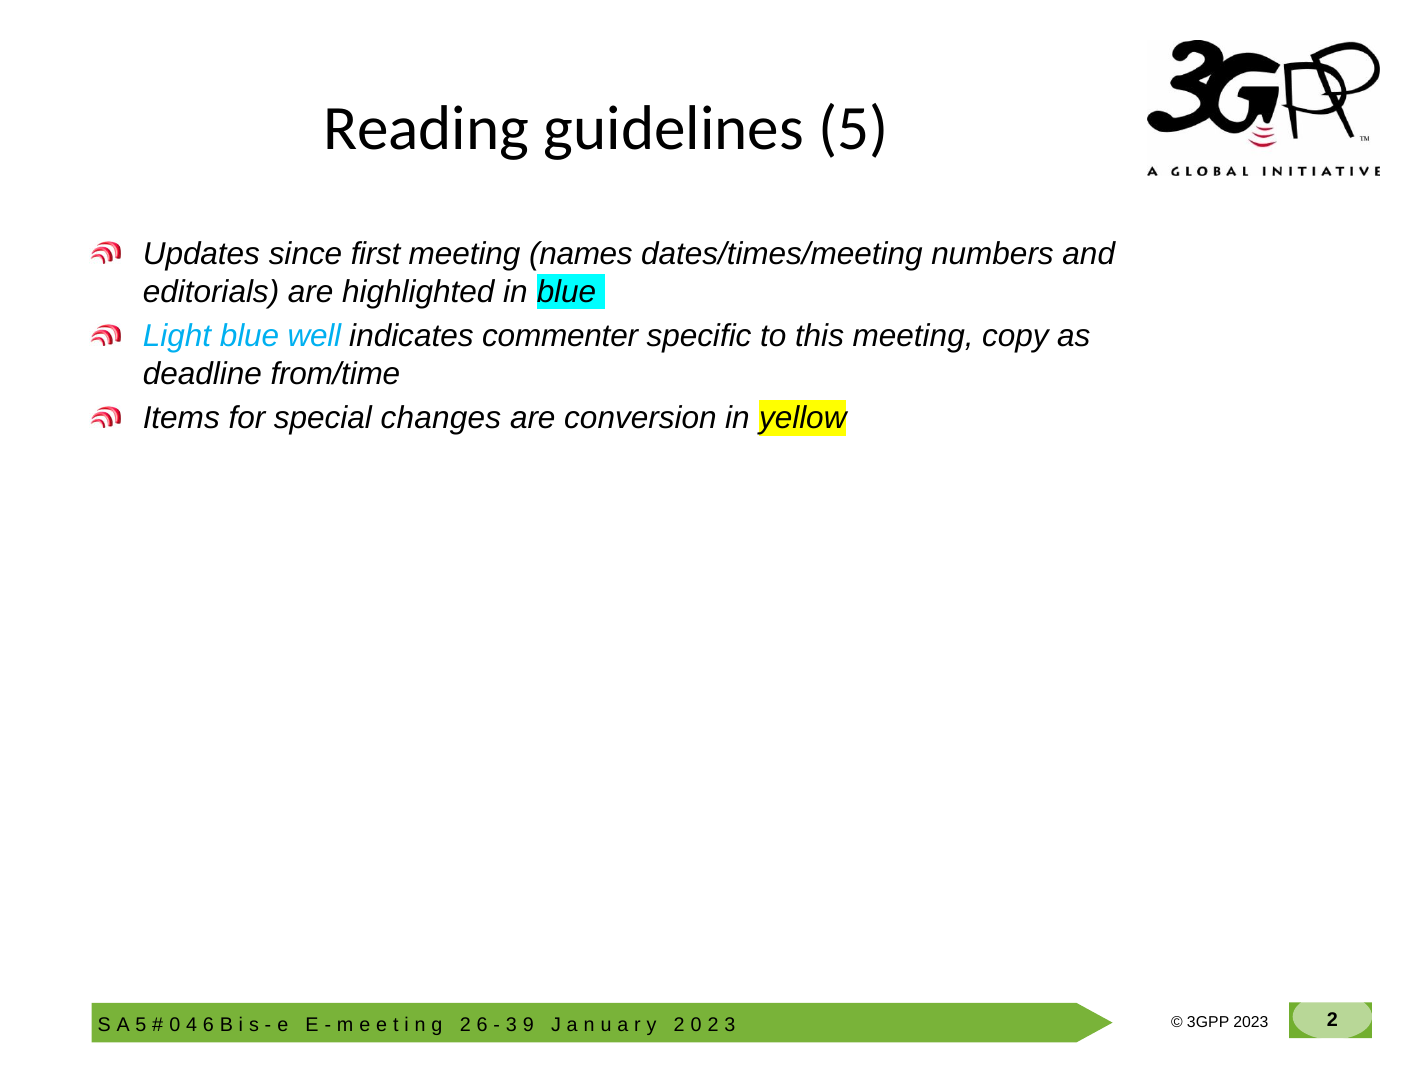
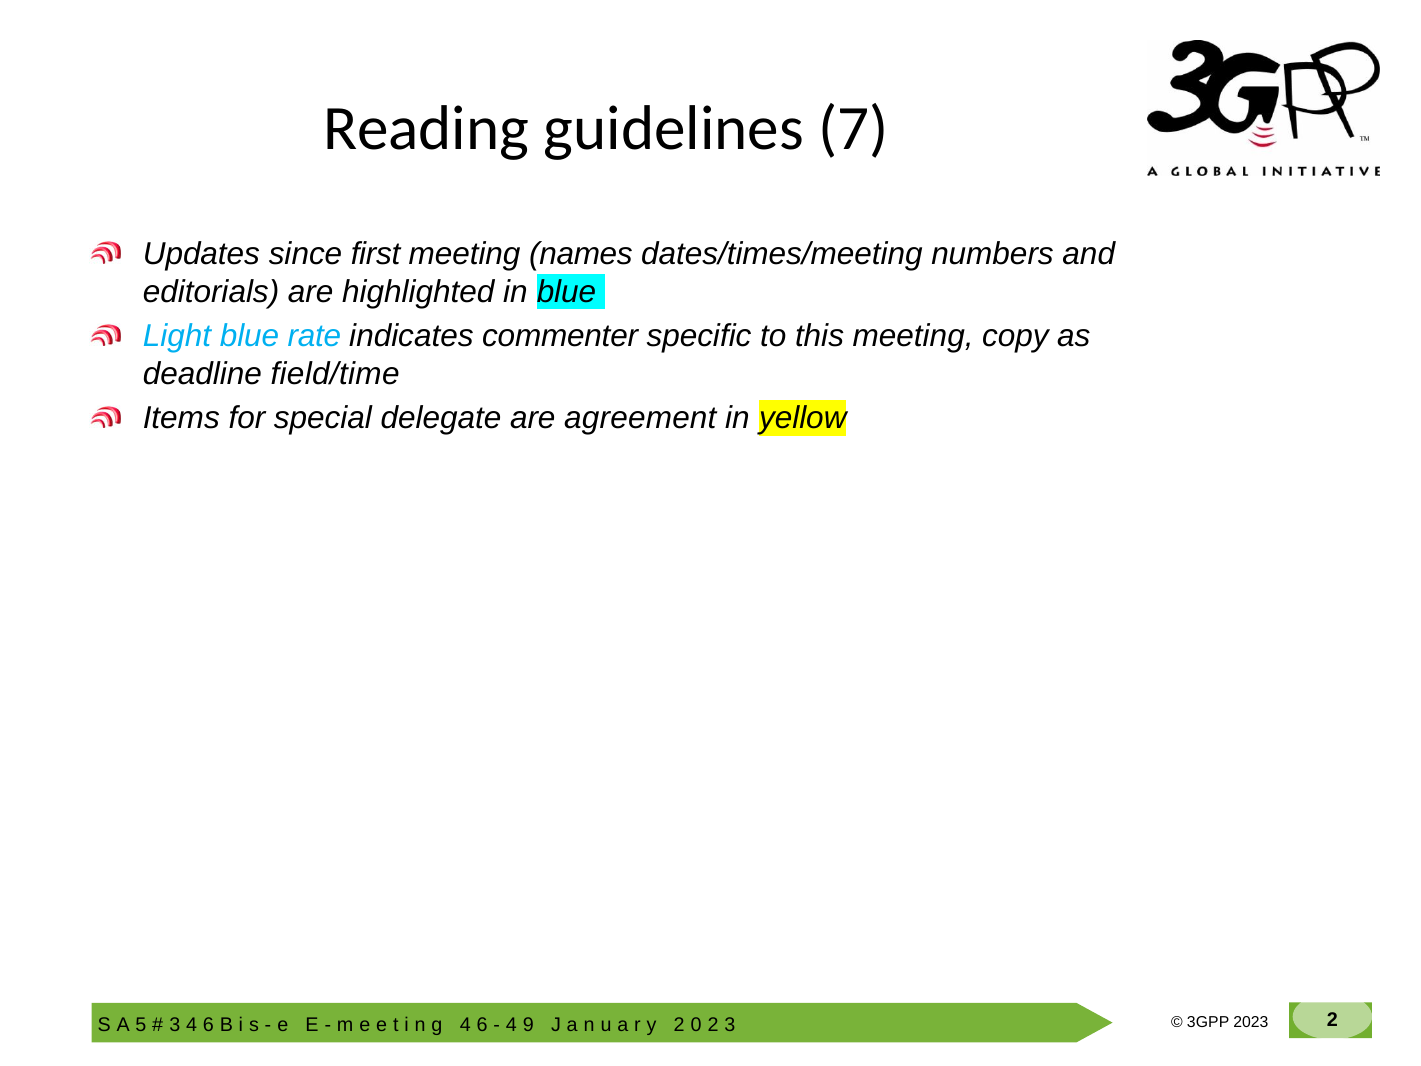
guidelines 5: 5 -> 7
well: well -> rate
from/time: from/time -> field/time
changes: changes -> delegate
conversion: conversion -> agreement
0 at (175, 1025): 0 -> 3
2 at (465, 1025): 2 -> 4
3 at (511, 1025): 3 -> 4
